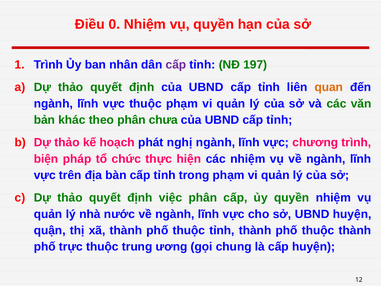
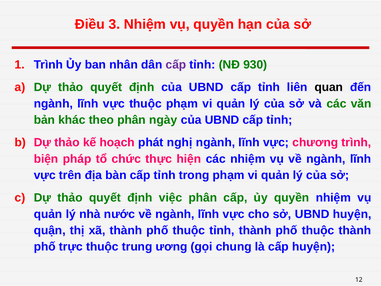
0: 0 -> 3
197: 197 -> 930
quan colour: orange -> black
chưa: chưa -> ngày
